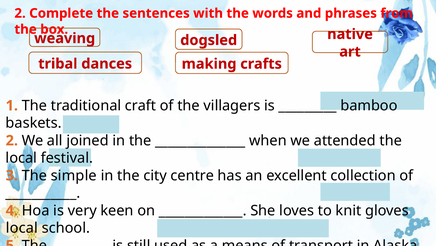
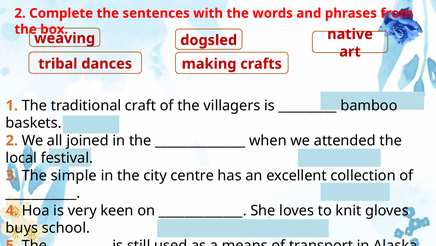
local at (22, 227): local -> buys
